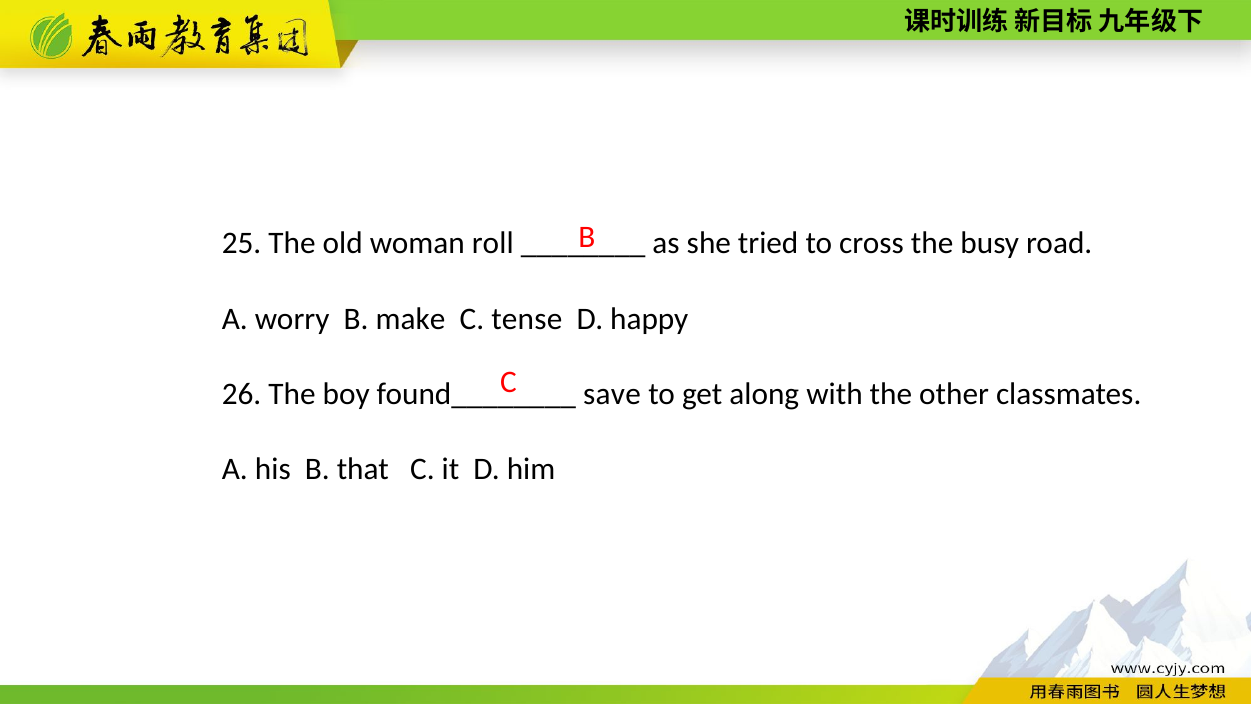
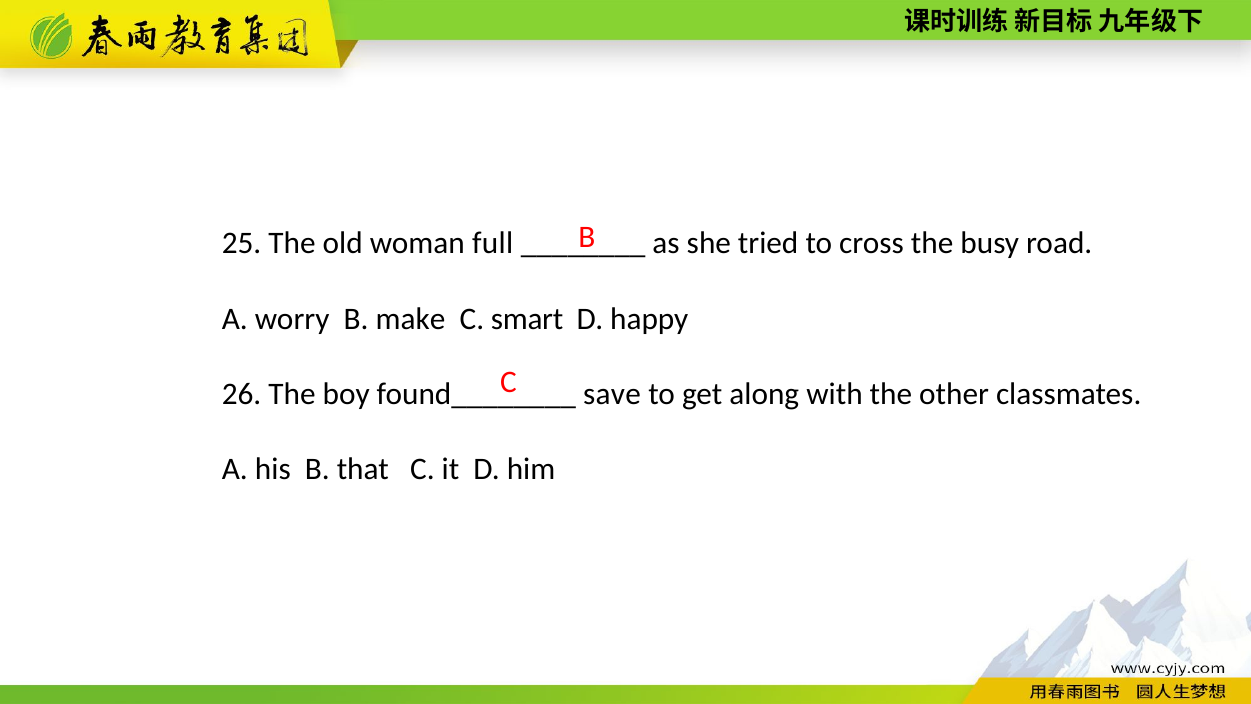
roll: roll -> full
tense: tense -> smart
